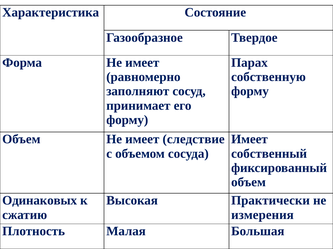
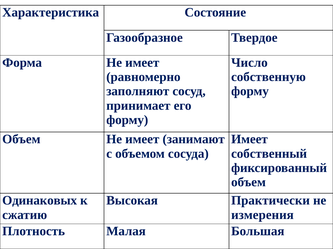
Парах: Парах -> Число
следствие: следствие -> занимают
